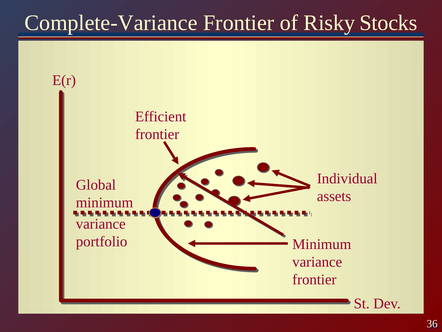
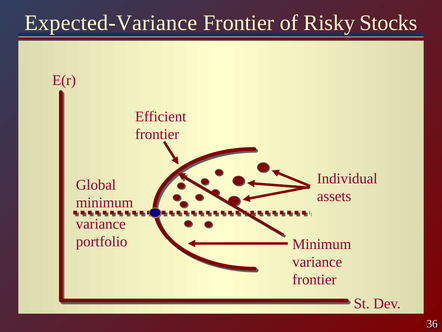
Complete-Variance: Complete-Variance -> Expected-Variance
